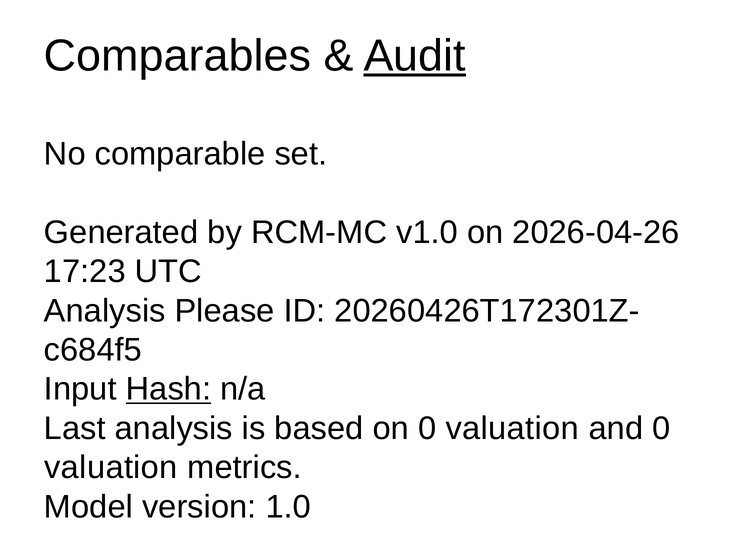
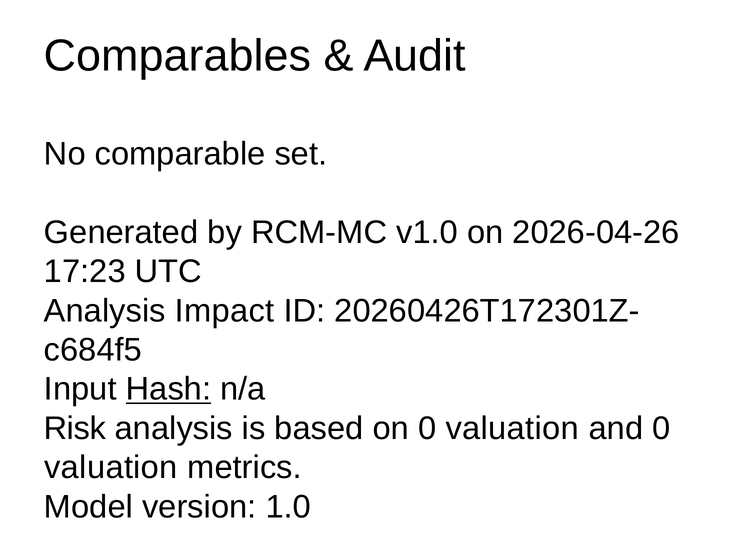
Audit underline: present -> none
Please: Please -> Impact
Last: Last -> Risk
